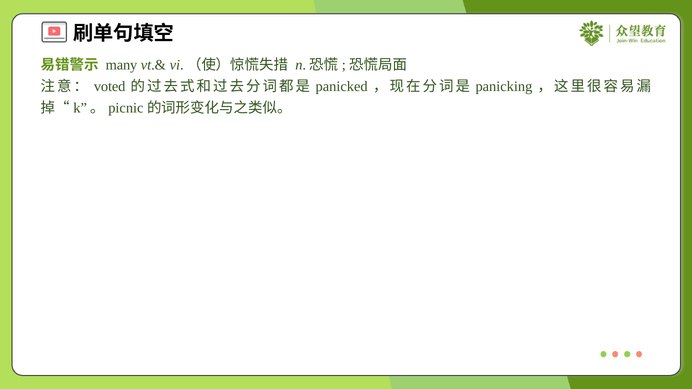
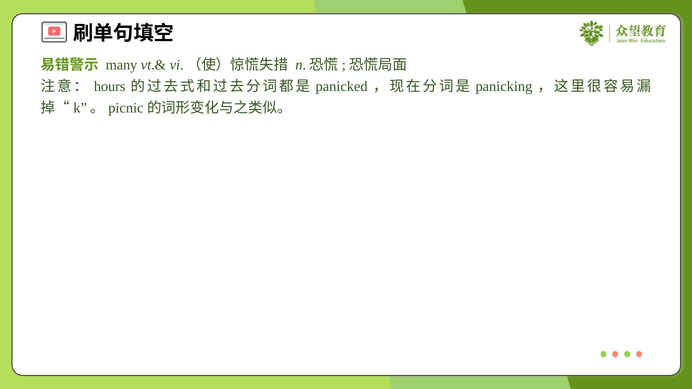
voted: voted -> hours
